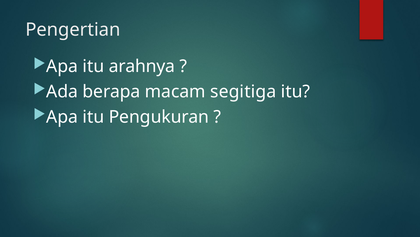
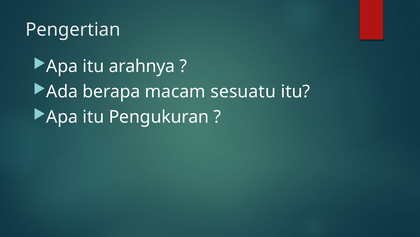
segitiga: segitiga -> sesuatu
